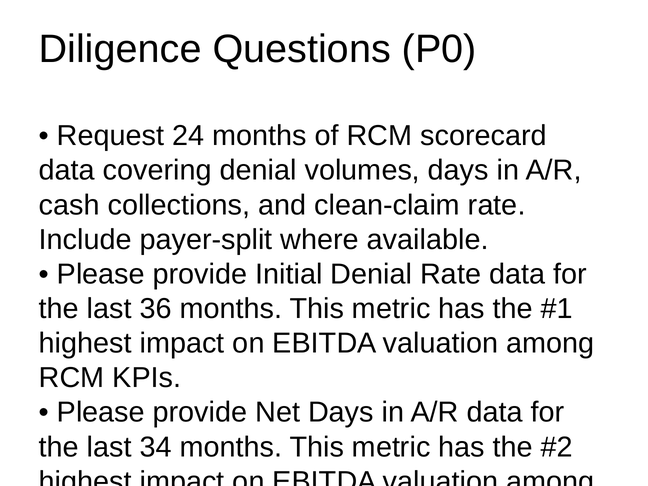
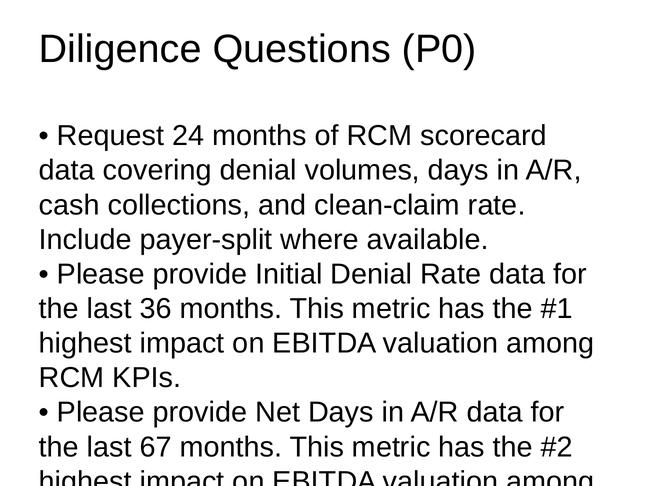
34: 34 -> 67
